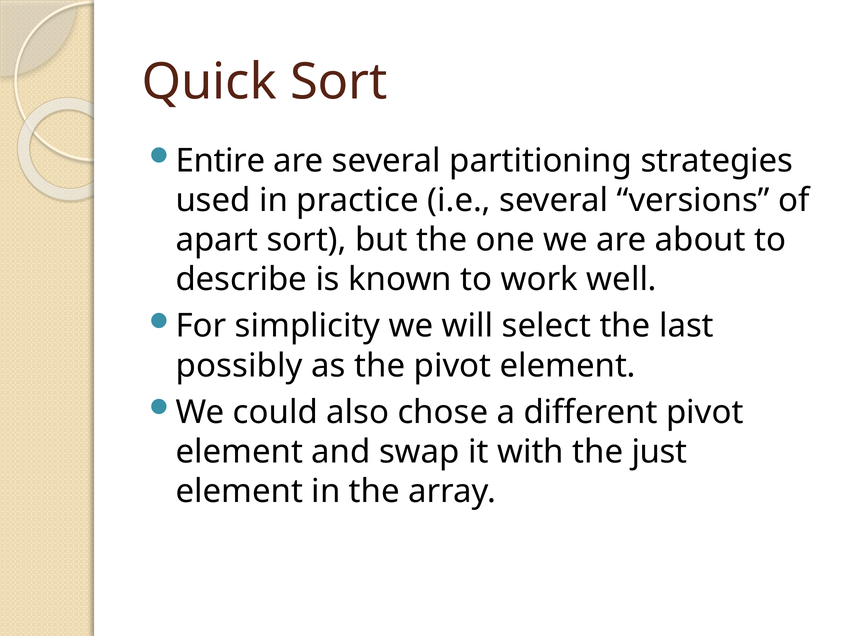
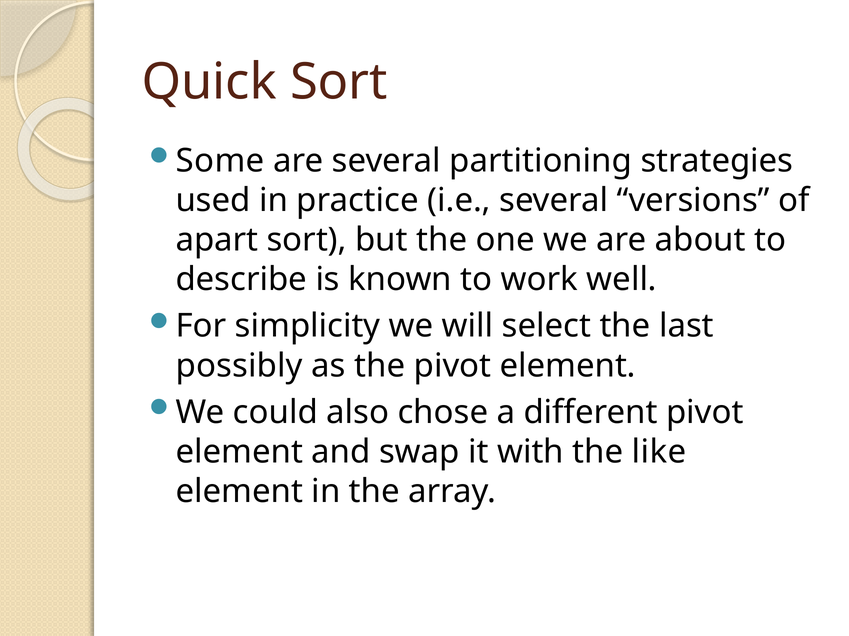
Entire: Entire -> Some
just: just -> like
